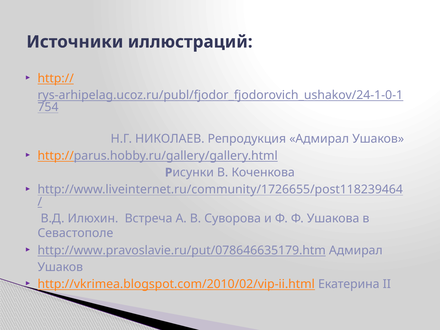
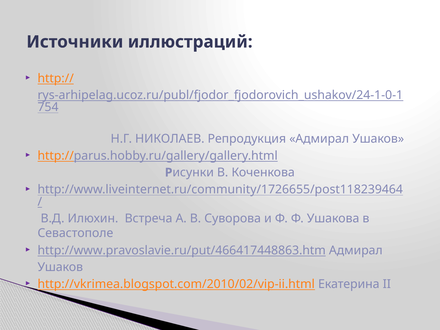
http://www.pravoslavie.ru/put/078646635179.htm: http://www.pravoslavie.ru/put/078646635179.htm -> http://www.pravoslavie.ru/put/466417448863.htm
